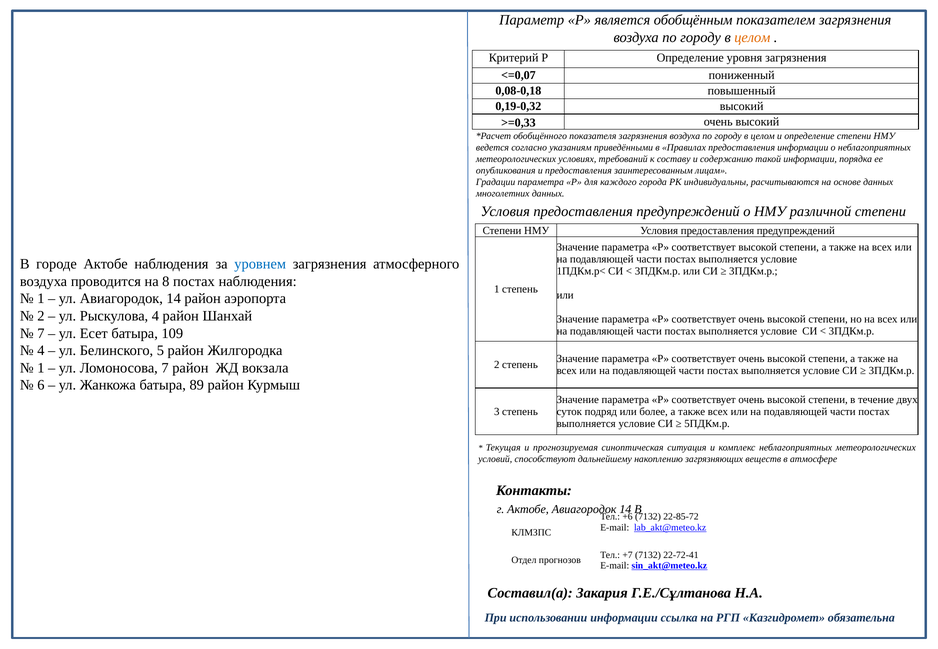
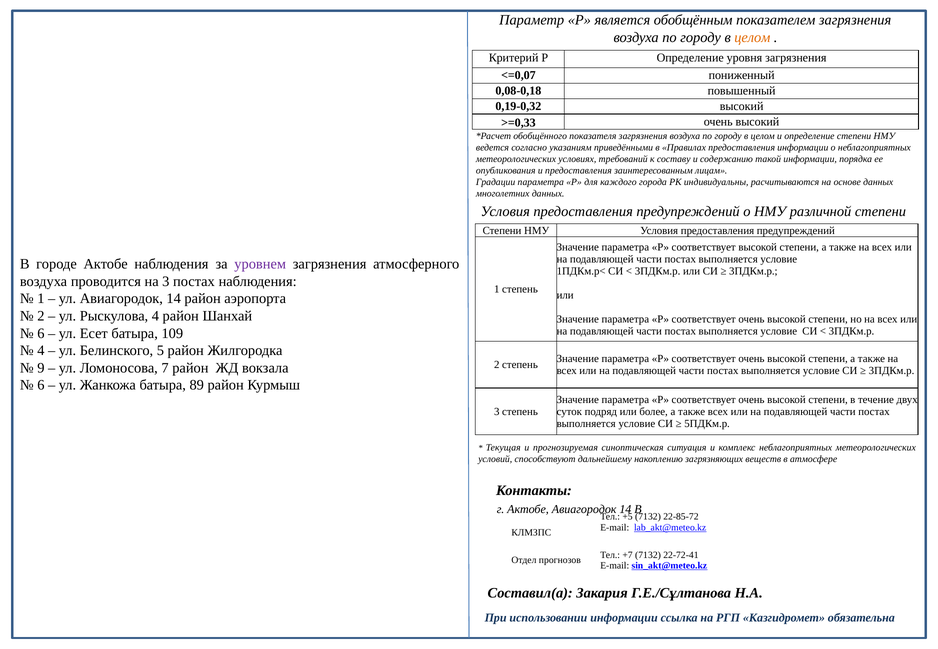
уровнем colour: blue -> purple
на 8: 8 -> 3
7 at (41, 333): 7 -> 6
1 at (41, 368): 1 -> 9
+6: +6 -> +5
